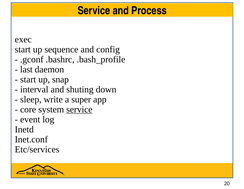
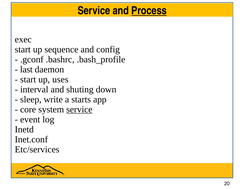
Process underline: none -> present
snap: snap -> uses
super: super -> starts
